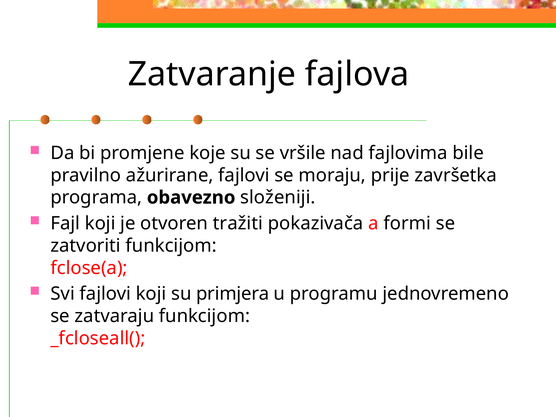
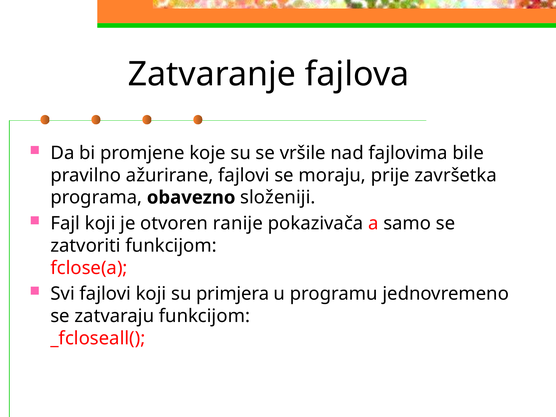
tražiti: tražiti -> ranije
formi: formi -> samo
